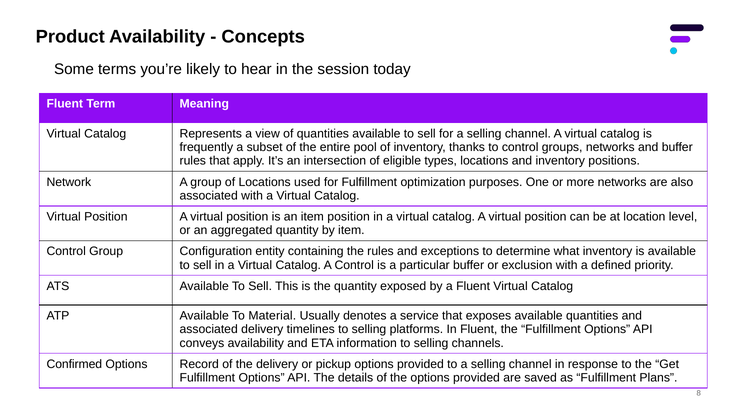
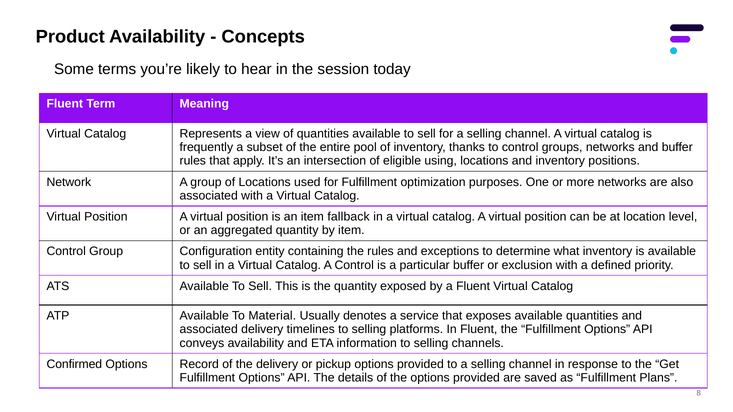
types: types -> using
item position: position -> fallback
